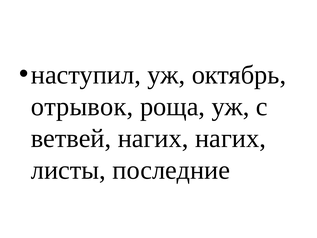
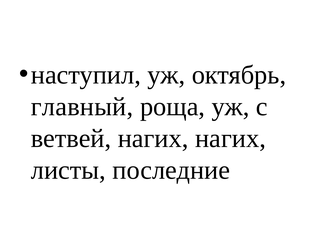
отрывок: отрывок -> главный
